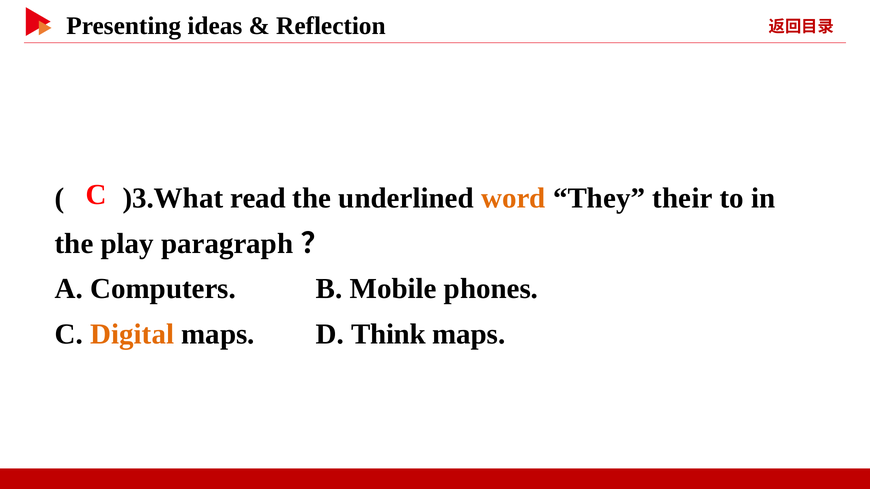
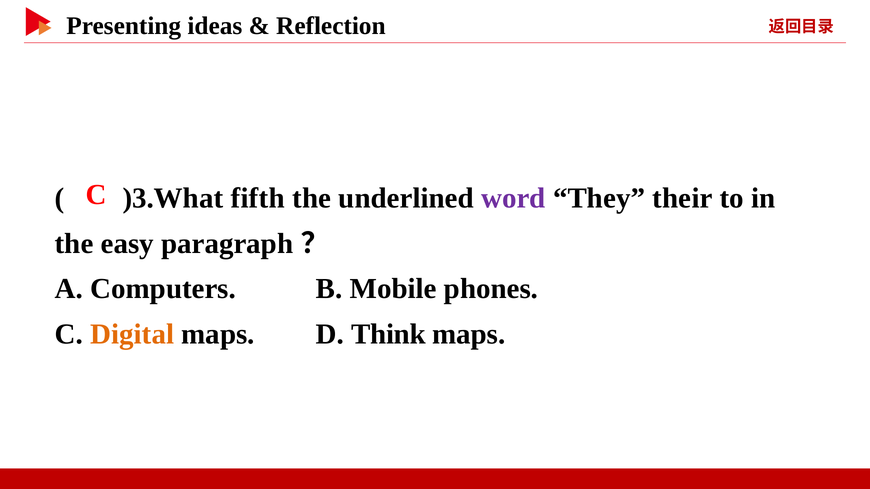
read: read -> fifth
word colour: orange -> purple
play: play -> easy
